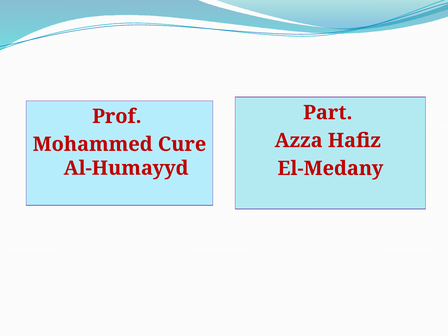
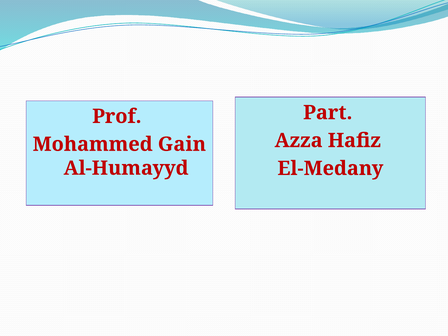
Cure: Cure -> Gain
